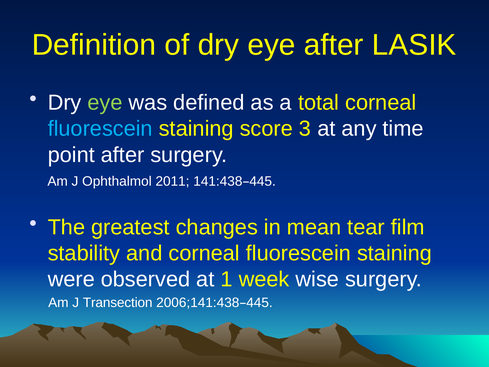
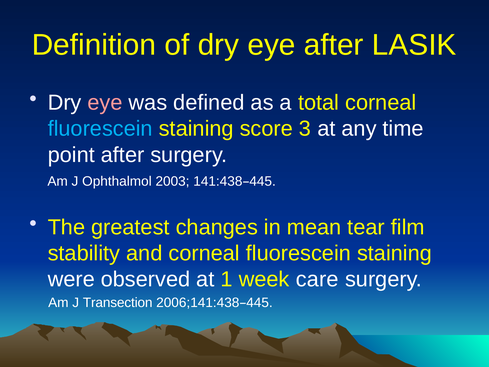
eye at (105, 103) colour: light green -> pink
2011: 2011 -> 2003
wise: wise -> care
